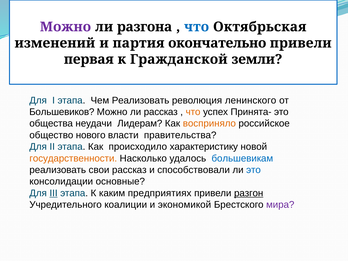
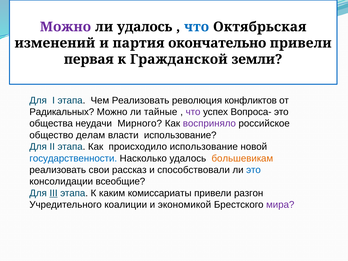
ли разгона: разгона -> удалось
ленинского: ленинского -> конфликтов
Большевиков: Большевиков -> Радикальных
ли рассказ: рассказ -> тайные
что at (193, 112) colour: orange -> purple
Принята-: Принята- -> Вопроса-
Лидерам: Лидерам -> Мирного
восприняло colour: orange -> purple
нового: нового -> делам
власти правительства: правительства -> использование
происходило характеристику: характеристику -> использование
государственности colour: orange -> blue
большевикам colour: blue -> orange
основные: основные -> всеобщие
предприятиях: предприятиях -> комиссариаты
разгон underline: present -> none
